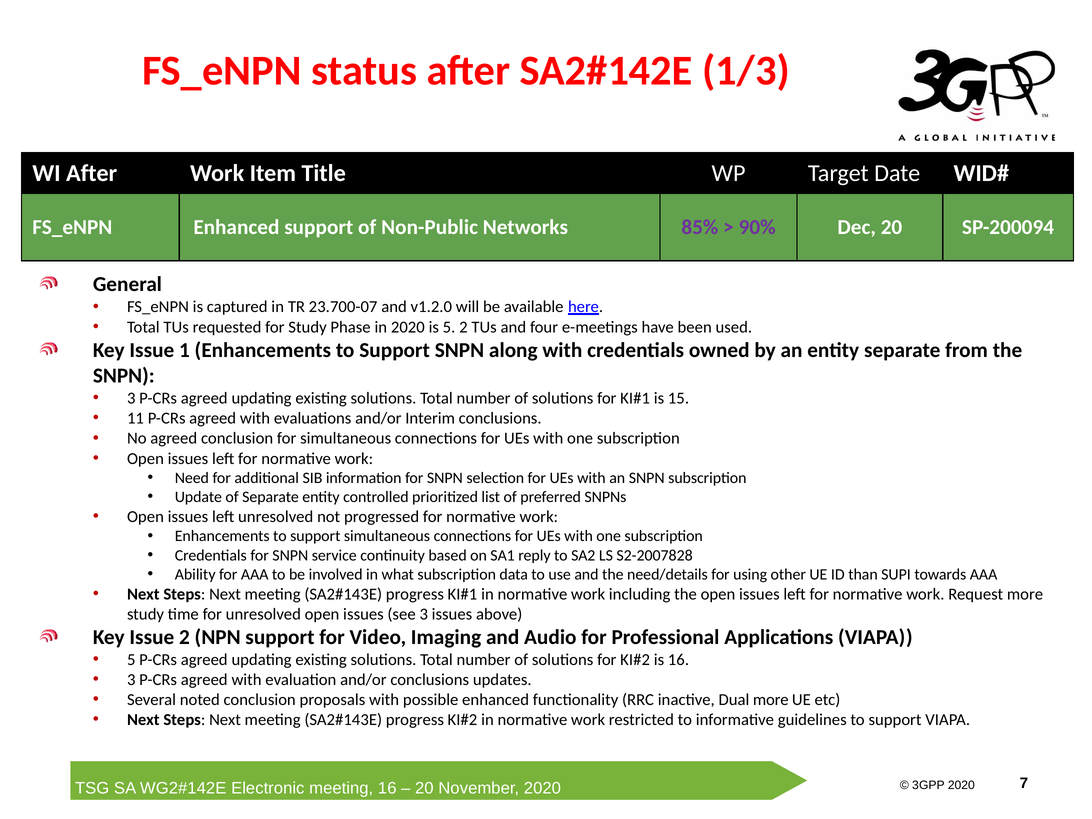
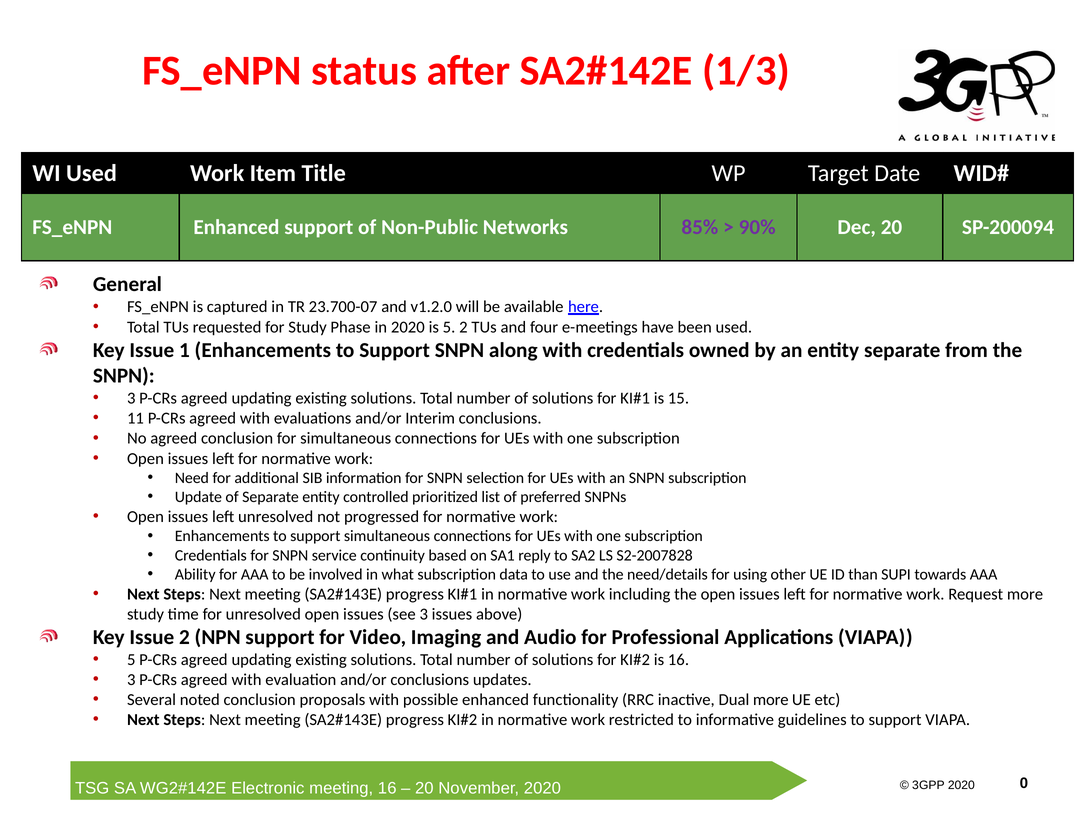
WI After: After -> Used
7: 7 -> 0
